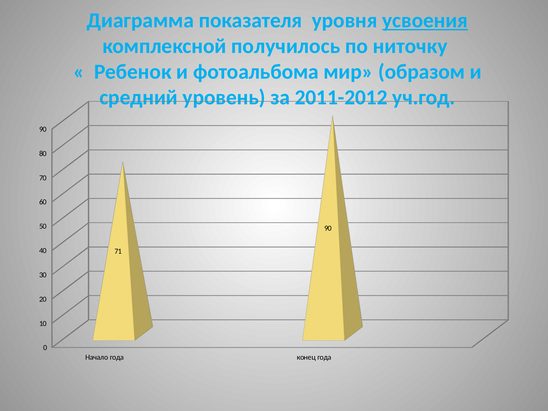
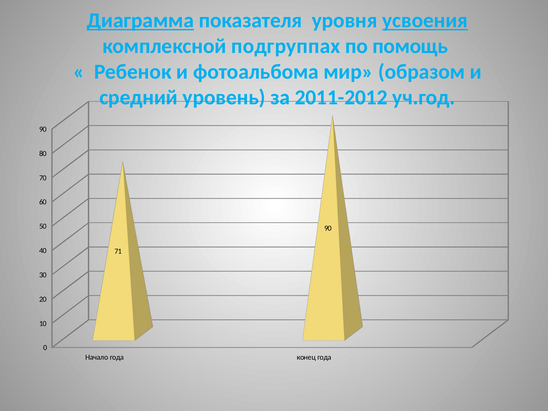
Диаграмма underline: none -> present
получилось: получилось -> подгруппах
ниточку: ниточку -> помощь
